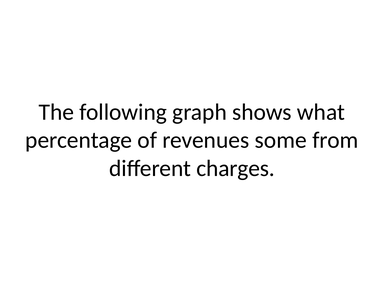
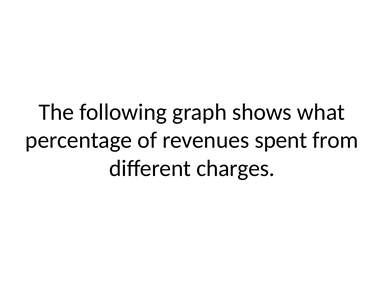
some: some -> spent
